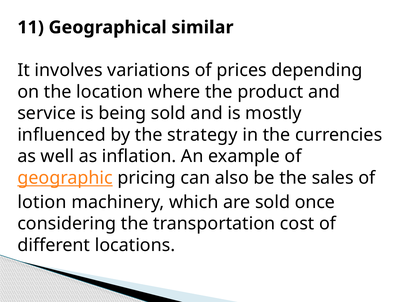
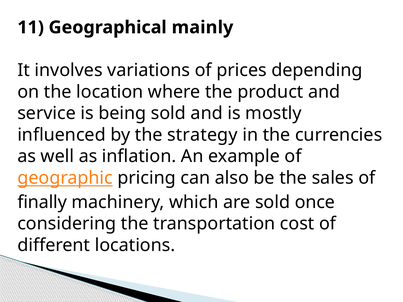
similar: similar -> mainly
lotion: lotion -> finally
